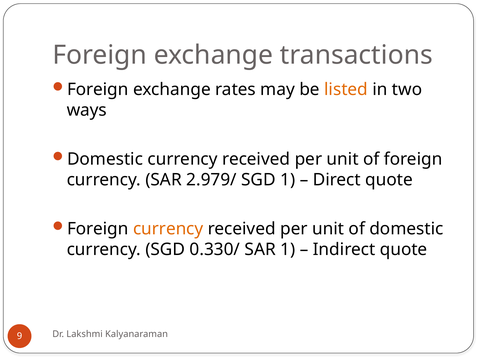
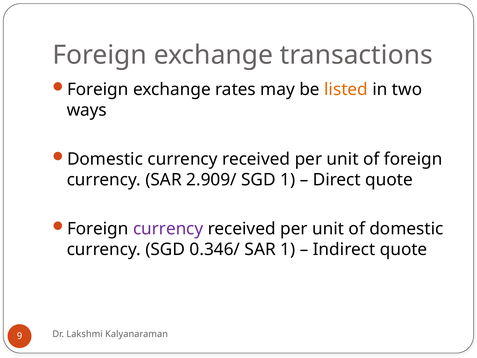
2.979/: 2.979/ -> 2.909/
currency at (168, 229) colour: orange -> purple
0.330/: 0.330/ -> 0.346/
